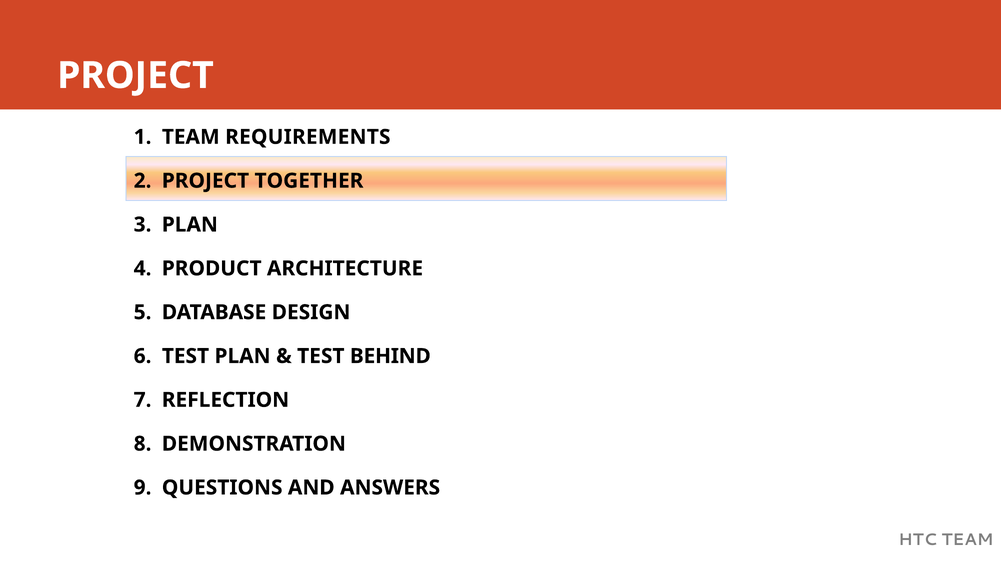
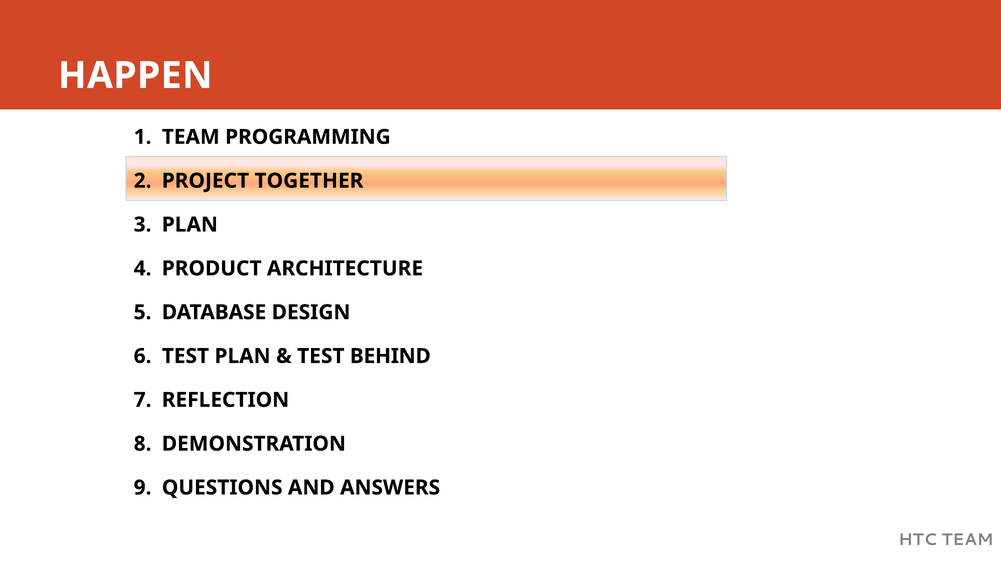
PROJECT at (135, 76): PROJECT -> HAPPEN
REQUIREMENTS: REQUIREMENTS -> PROGRAMMING
